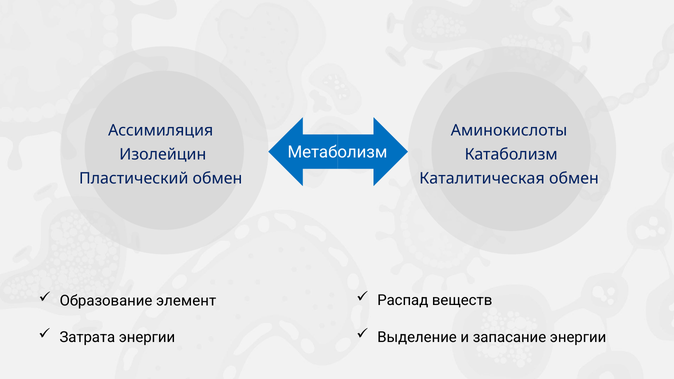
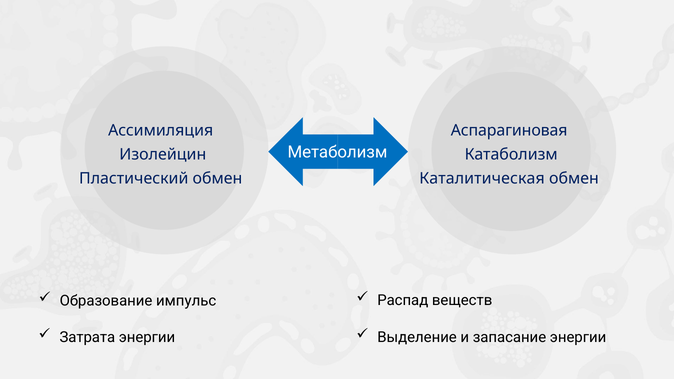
Аминокислоты: Аминокислоты -> Аспарагиновая
элемент: элемент -> импульс
